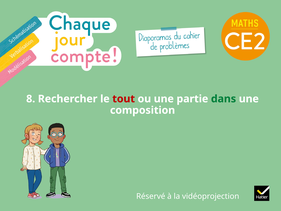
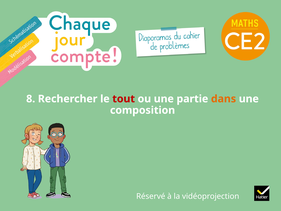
dans colour: green -> orange
